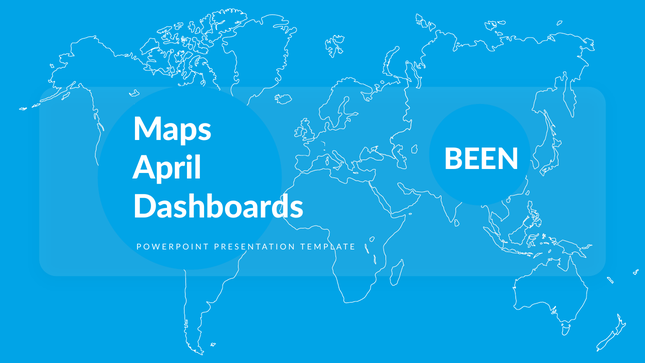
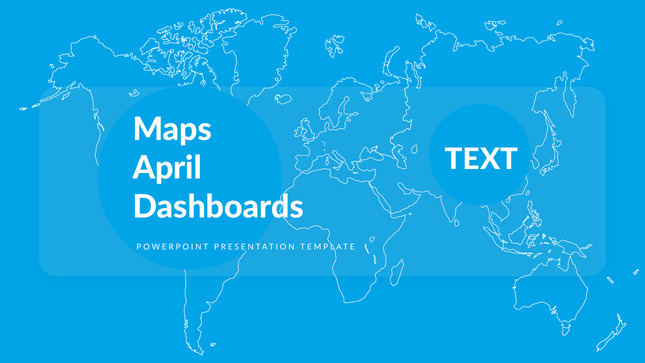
BEEN: BEEN -> TEXT
